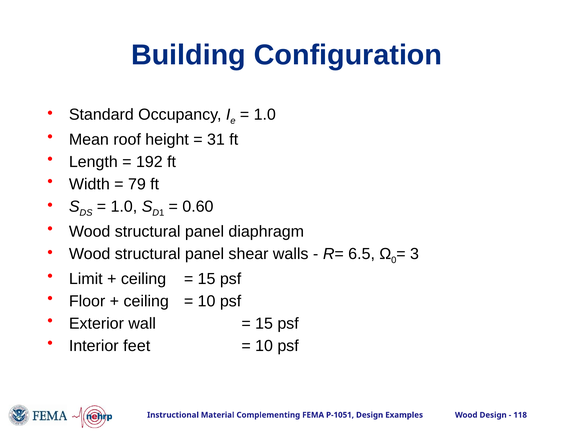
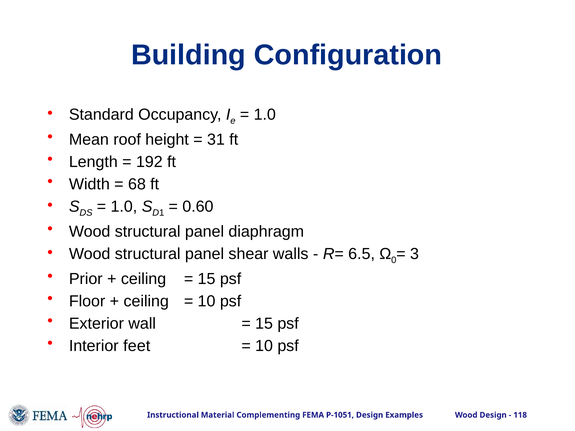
79: 79 -> 68
Limit: Limit -> Prior
